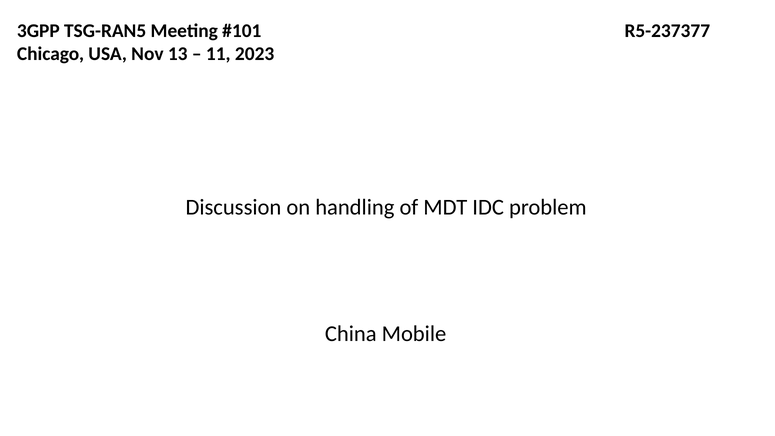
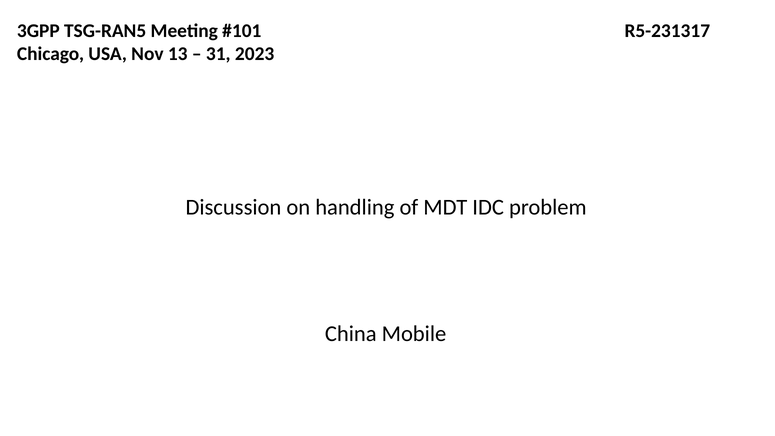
R5-237377: R5-237377 -> R5-231317
11: 11 -> 31
